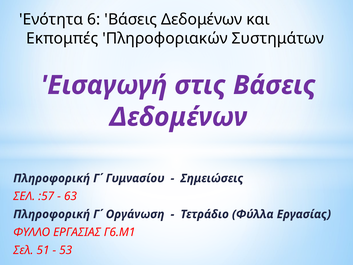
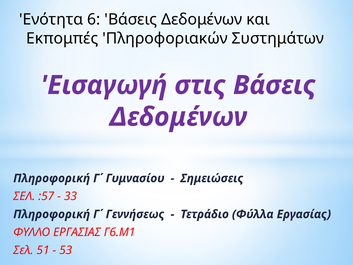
63: 63 -> 33
Οργάνωση: Οργάνωση -> Γεννήσεως
